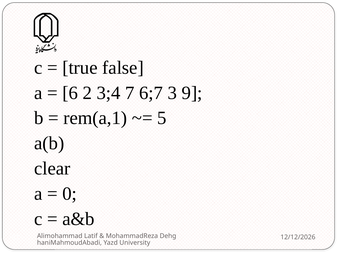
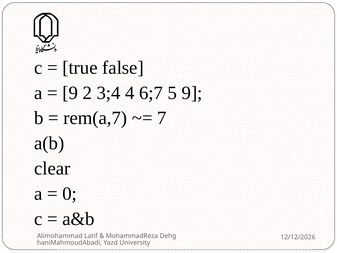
6 at (70, 93): 6 -> 9
7: 7 -> 4
3: 3 -> 5
rem(a,1: rem(a,1 -> rem(a,7
5: 5 -> 7
